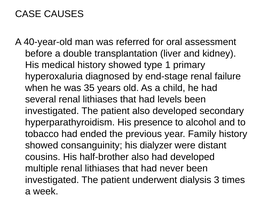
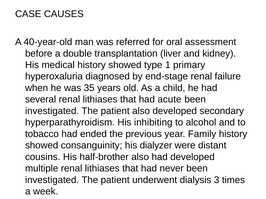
levels: levels -> acute
presence: presence -> inhibiting
